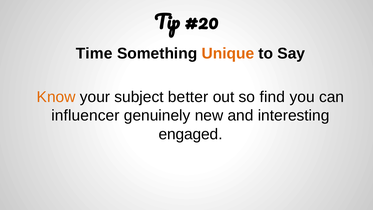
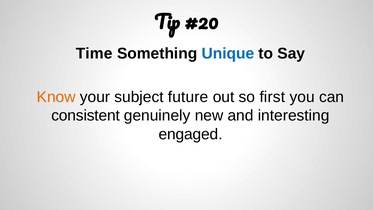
Unique colour: orange -> blue
better: better -> future
find: find -> first
influencer: influencer -> consistent
